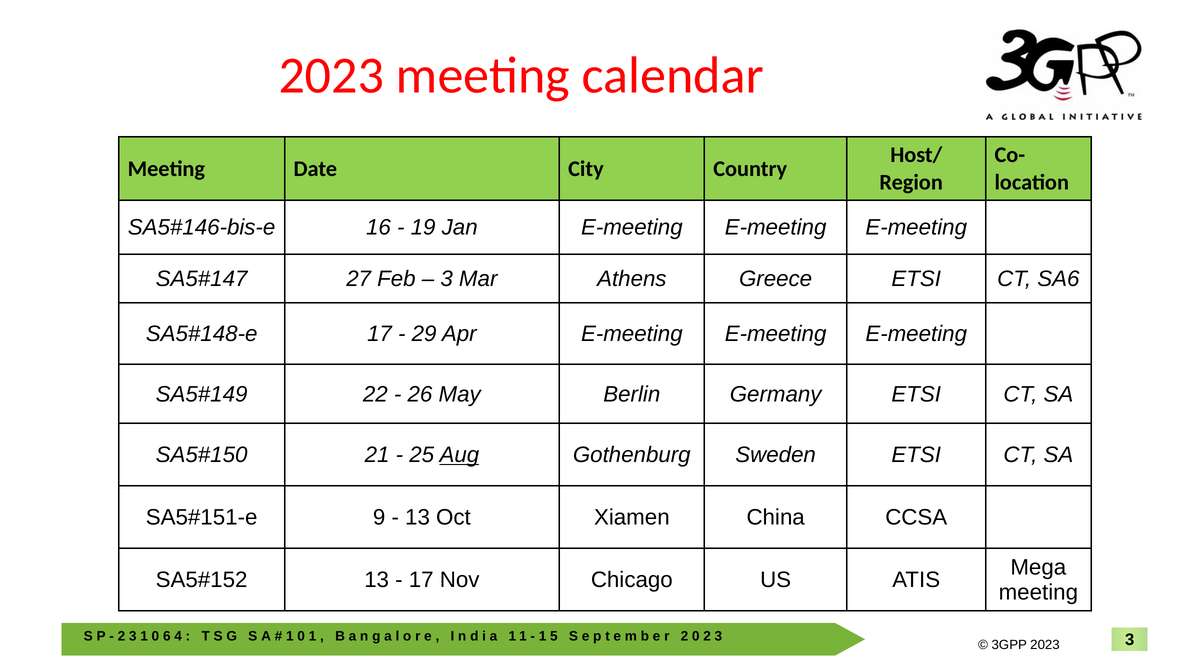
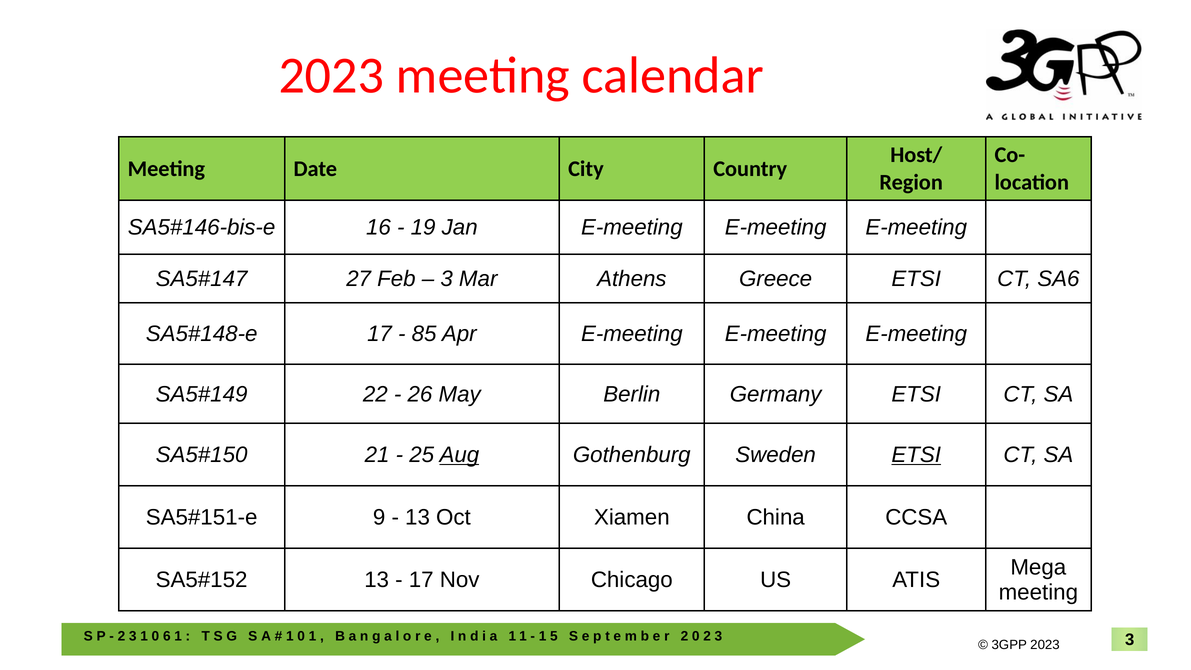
29: 29 -> 85
ETSI at (916, 455) underline: none -> present
4 at (178, 636): 4 -> 1
